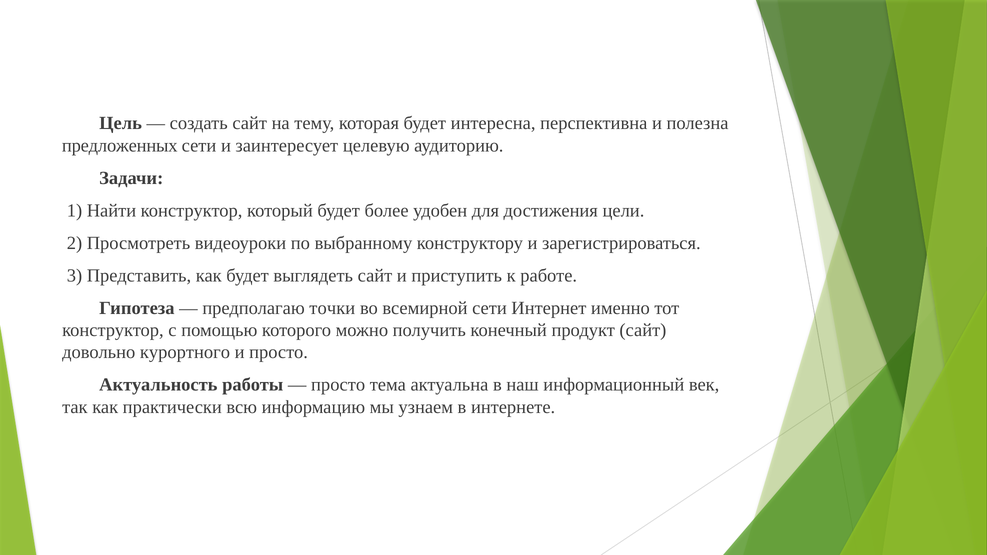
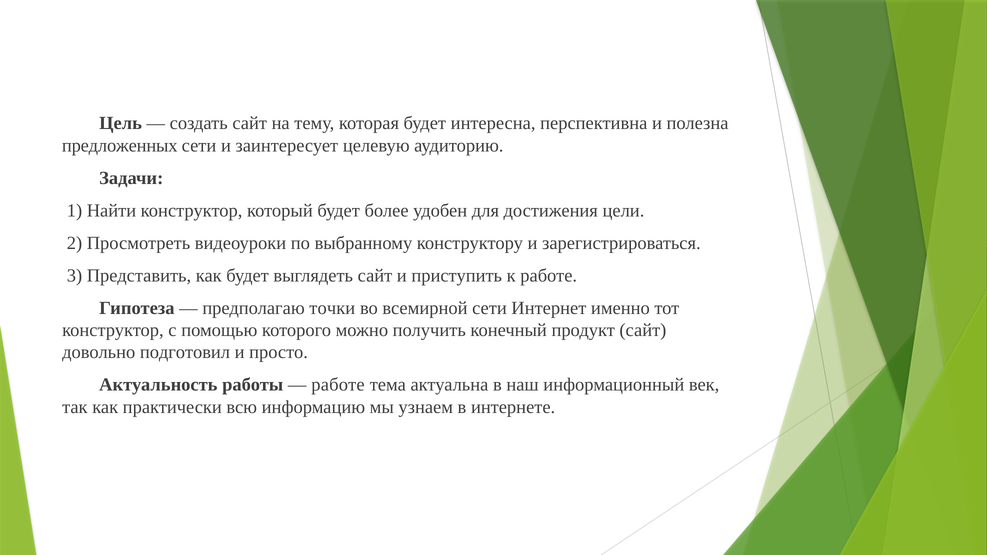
курортного: курортного -> подготовил
просто at (338, 385): просто -> работе
